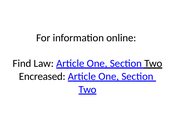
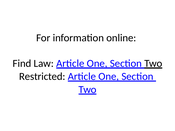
Encreased: Encreased -> Restricted
